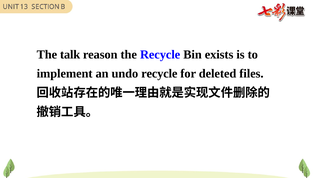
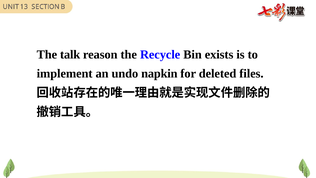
undo recycle: recycle -> napkin
